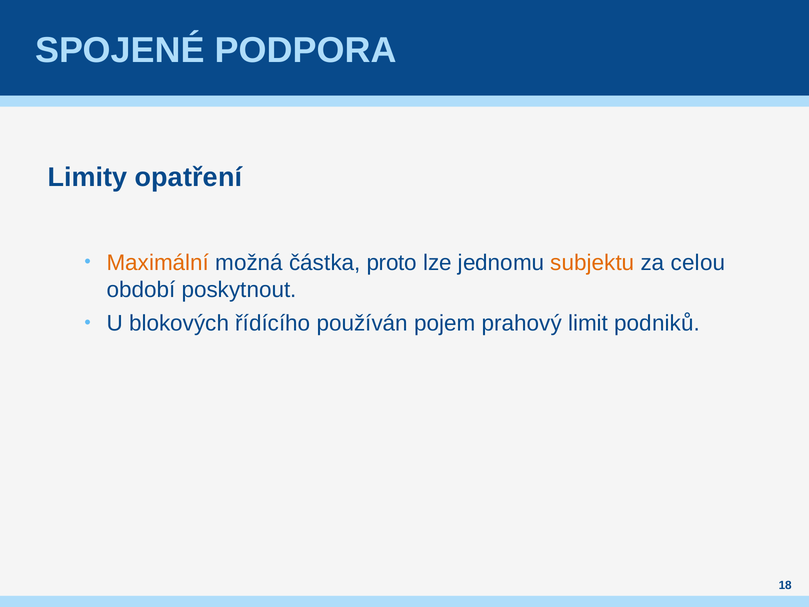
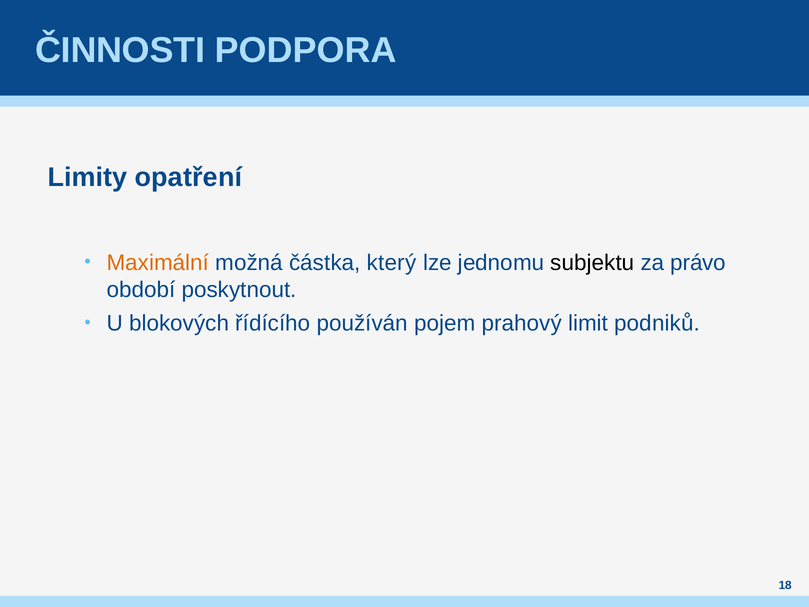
SPOJENÉ: SPOJENÉ -> ČINNOSTI
proto: proto -> který
subjektu colour: orange -> black
celou: celou -> právo
